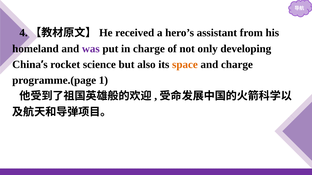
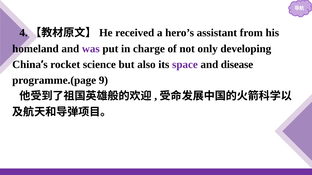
space colour: orange -> purple
and charge: charge -> disease
1: 1 -> 9
